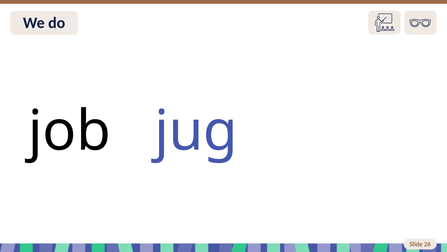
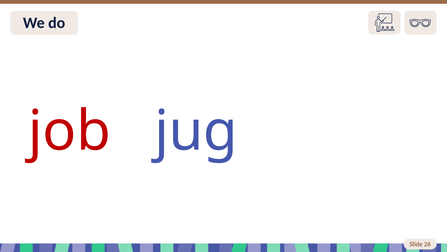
job colour: black -> red
